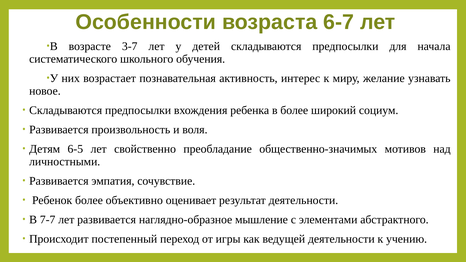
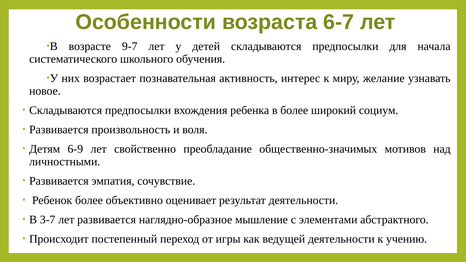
3-7: 3-7 -> 9-7
6-5: 6-5 -> 6-9
7-7: 7-7 -> 3-7
